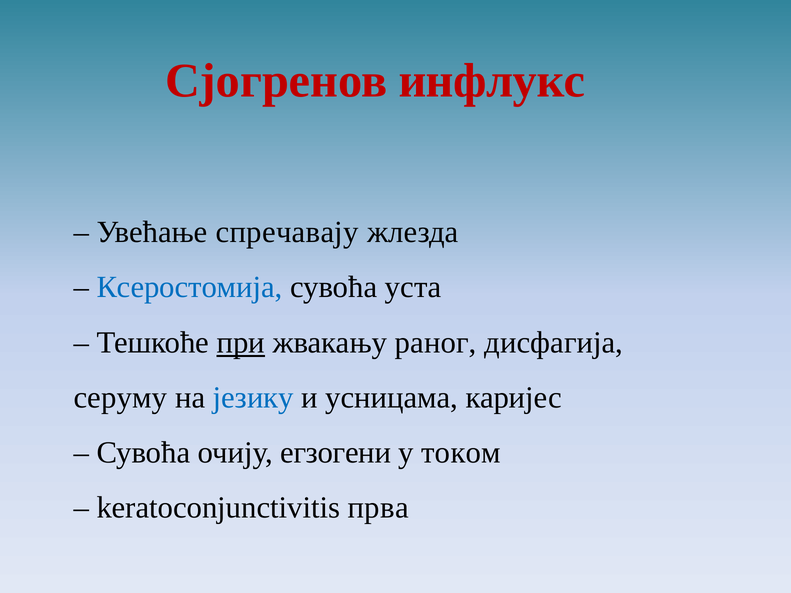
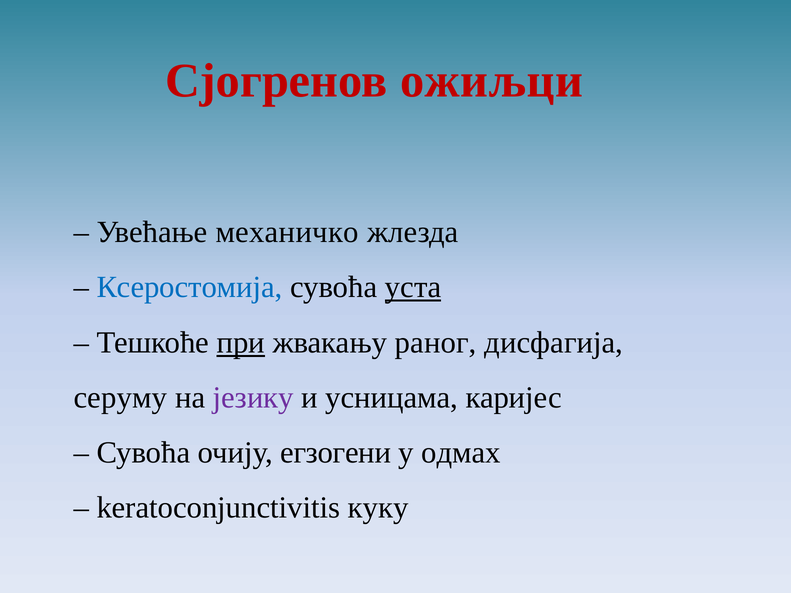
инфлукс: инфлукс -> ожиљци
спречавају: спречавају -> механичко
уста underline: none -> present
језику colour: blue -> purple
током: током -> одмах
прва: прва -> куку
